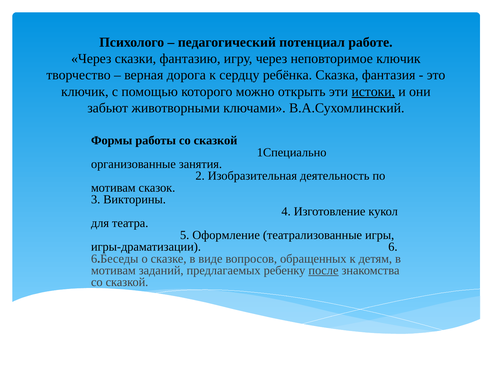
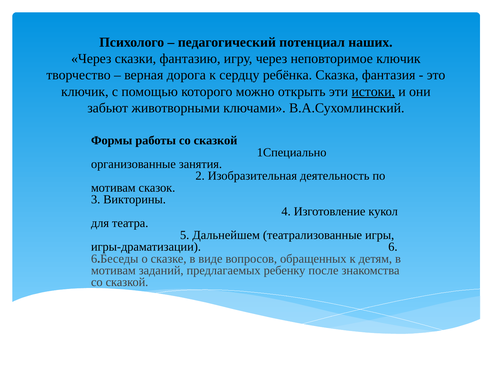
работе: работе -> наших
Оформление: Оформление -> Дальнейшем
после underline: present -> none
